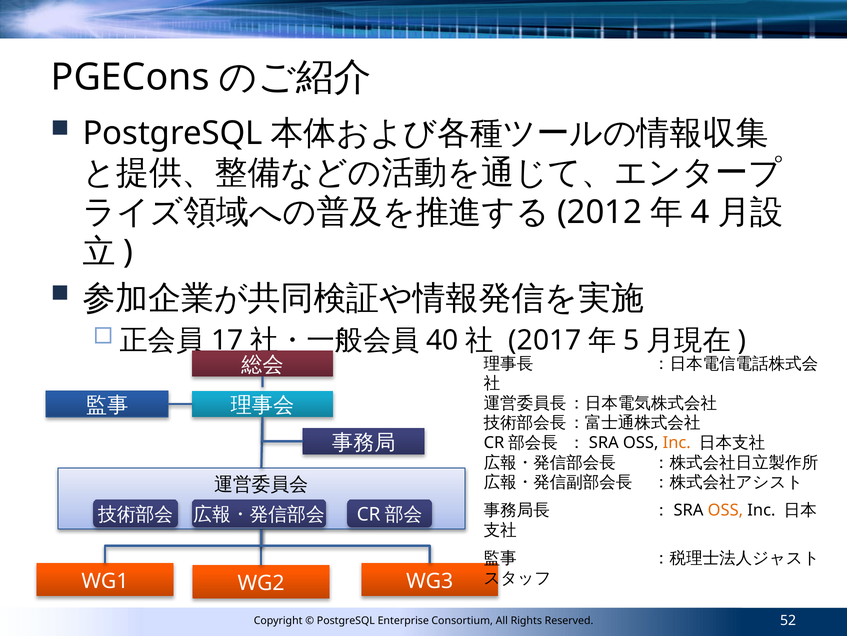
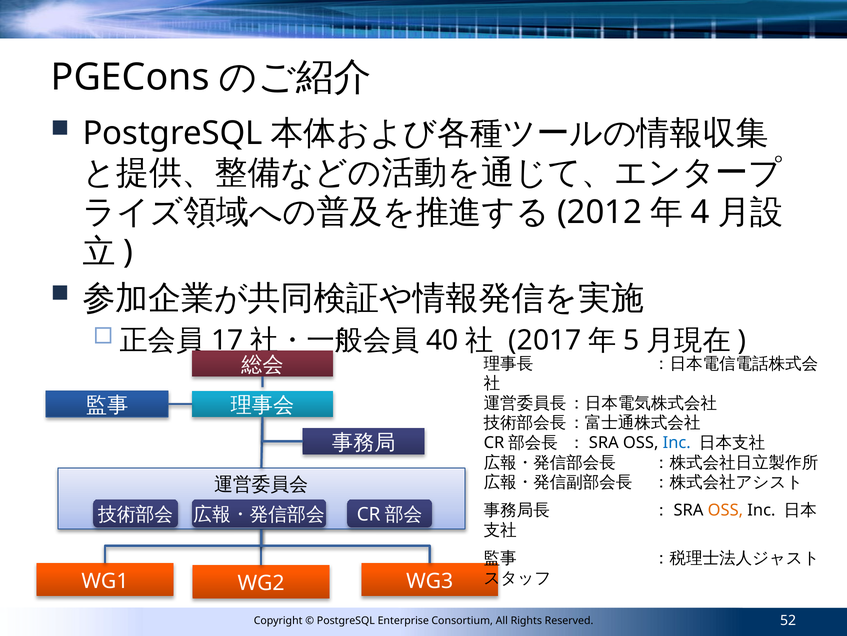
Inc at (677, 442) colour: orange -> blue
